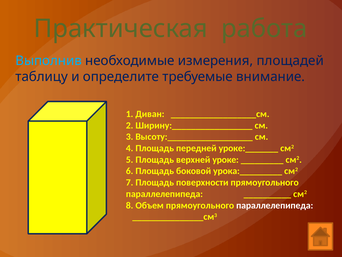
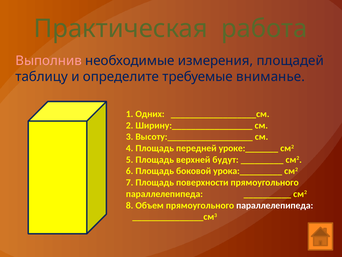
Выполнив colour: light blue -> pink
внимание: внимание -> вниманье
Диван: Диван -> Одних
уроке: уроке -> будут
